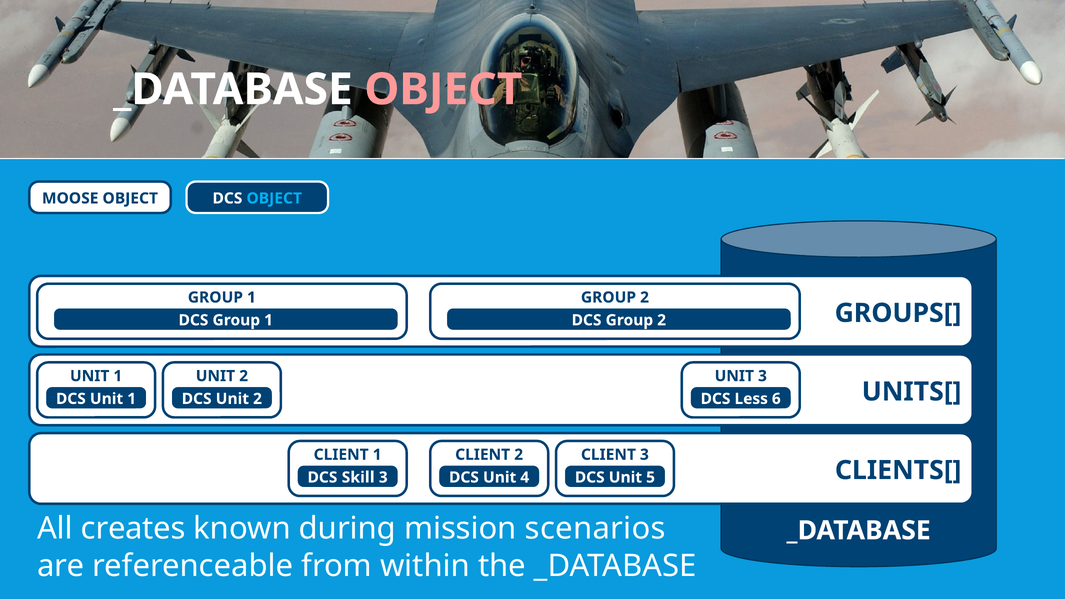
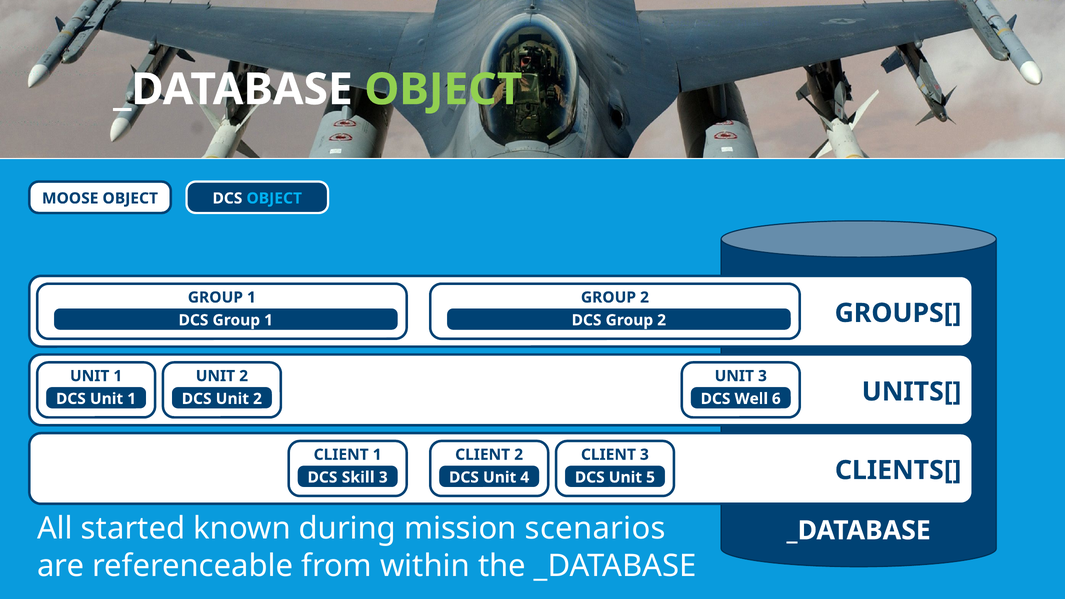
OBJECT at (443, 90) colour: pink -> light green
Less: Less -> Well
creates: creates -> started
